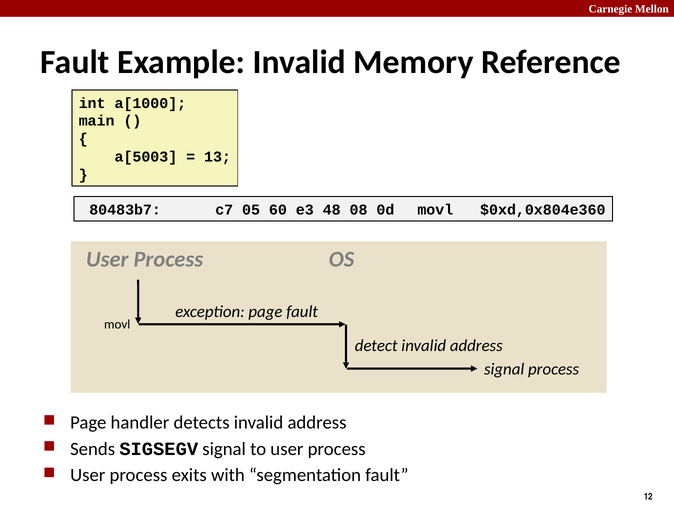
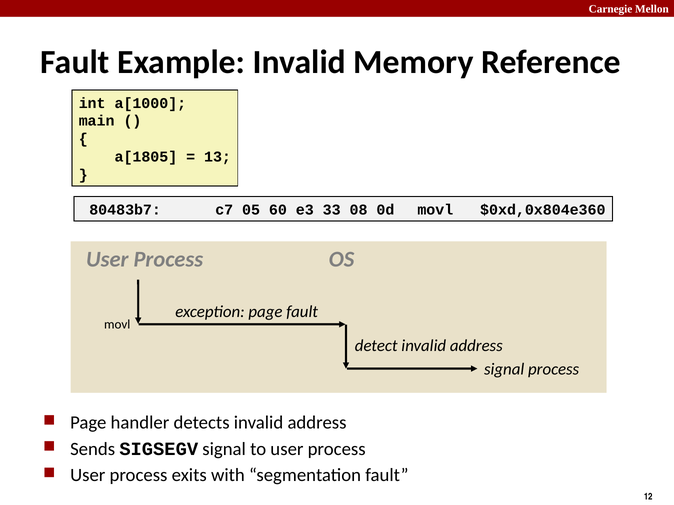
a[5003: a[5003 -> a[1805
48: 48 -> 33
